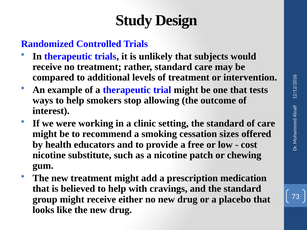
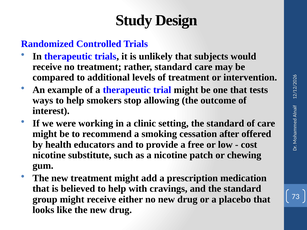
sizes: sizes -> after
